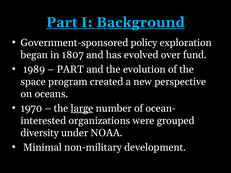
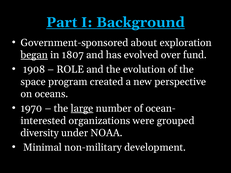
policy: policy -> about
began underline: none -> present
1989: 1989 -> 1908
PART at (70, 69): PART -> ROLE
